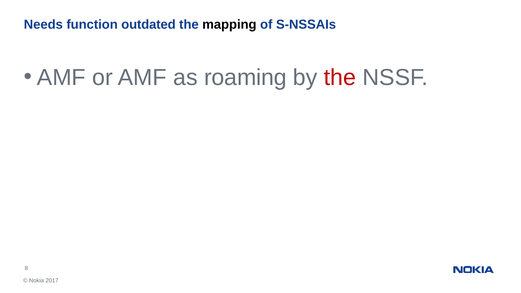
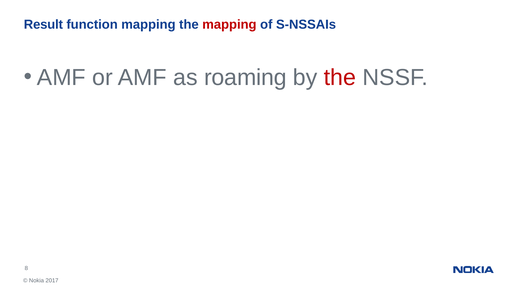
Needs: Needs -> Result
function outdated: outdated -> mapping
mapping at (229, 25) colour: black -> red
